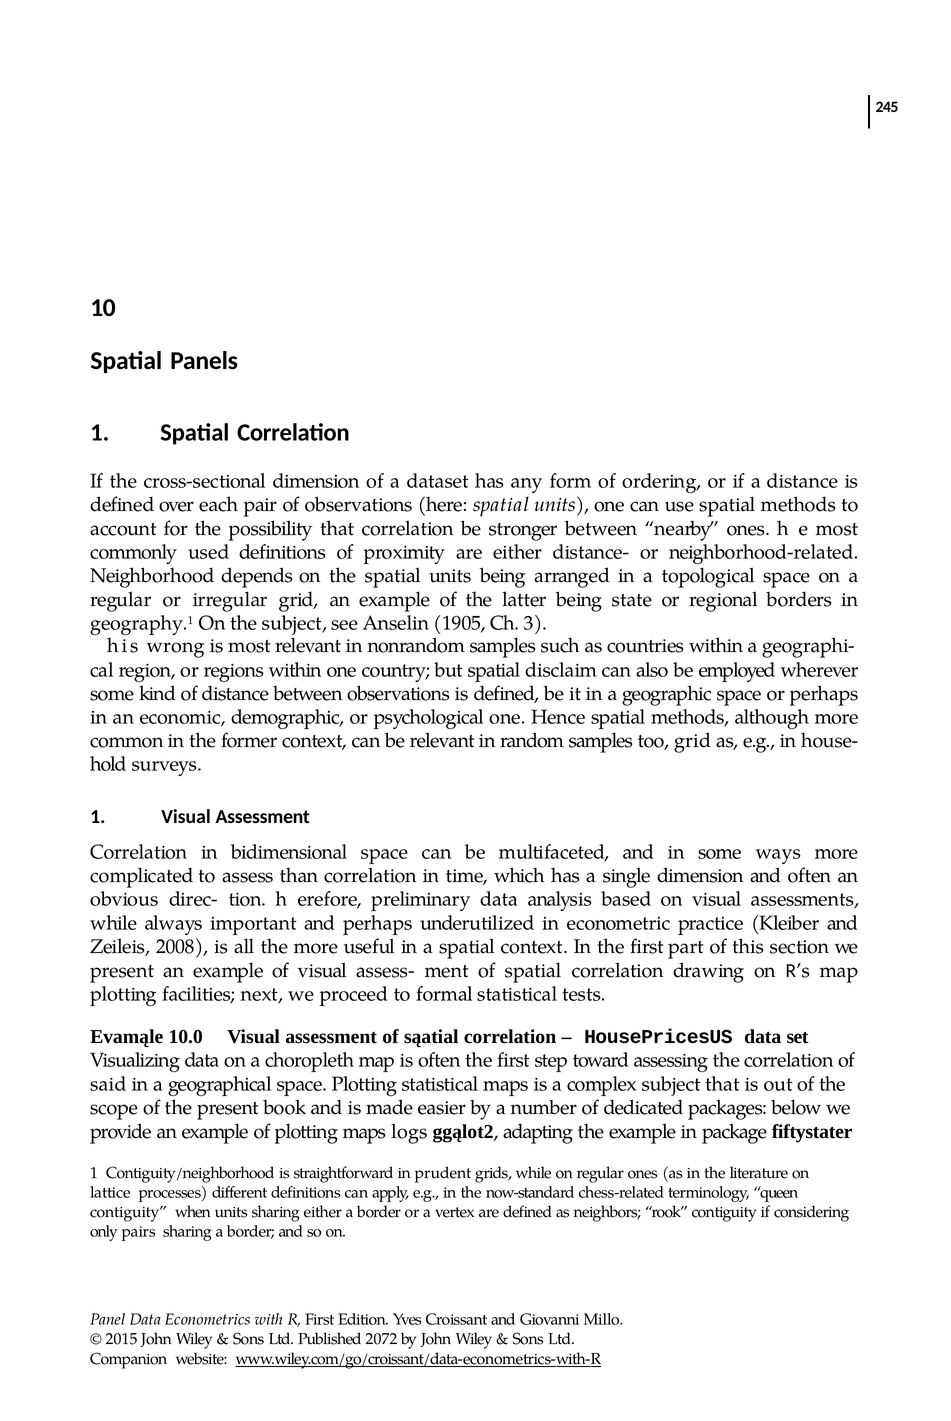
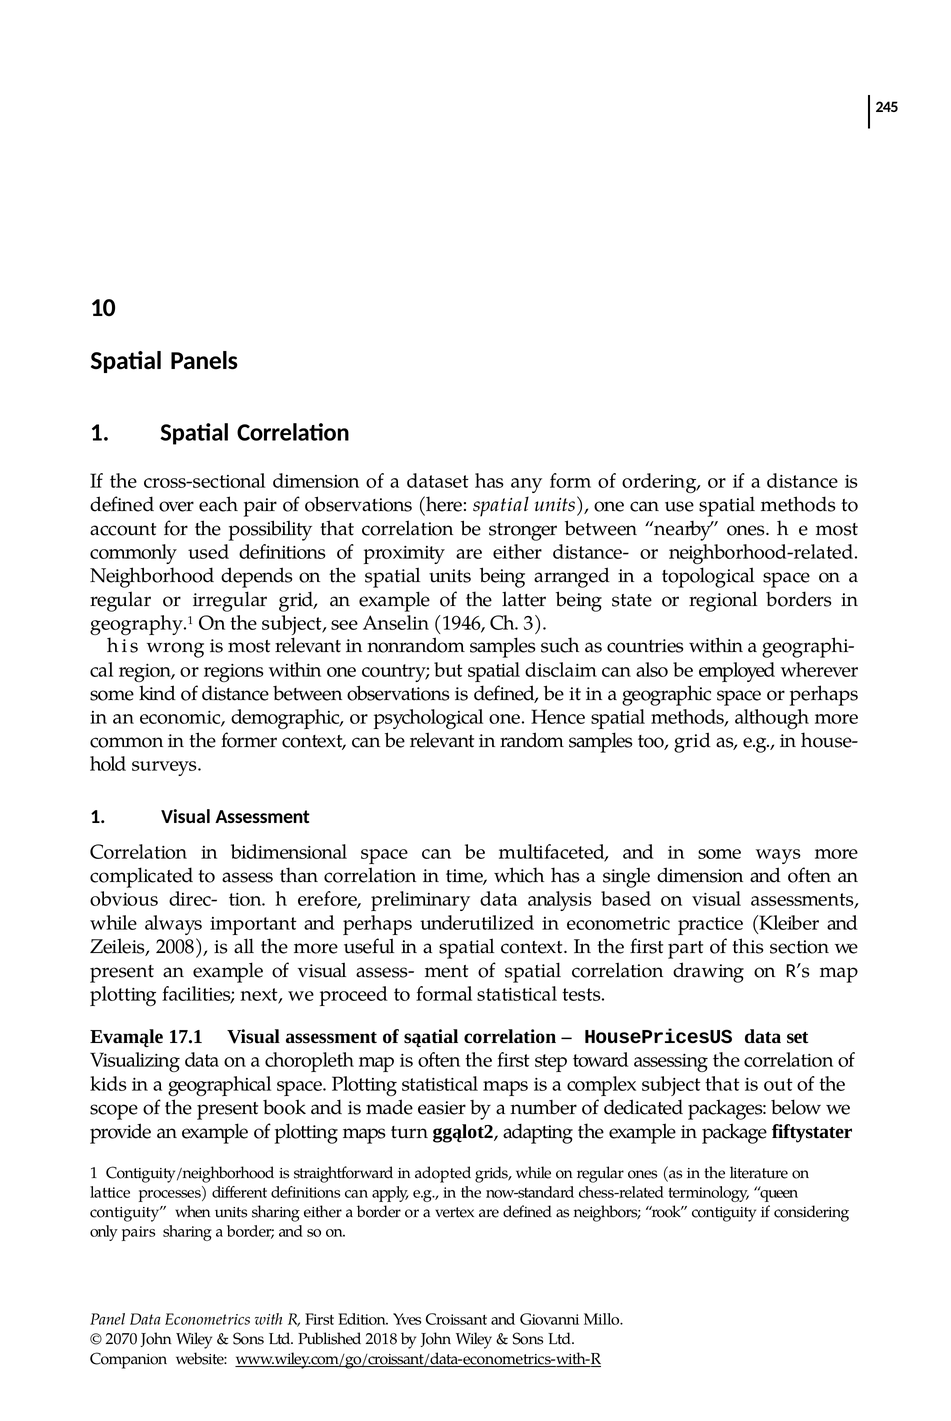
1905: 1905 -> 1946
10.0: 10.0 -> 17.1
said: said -> kids
logs: logs -> turn
prudent: prudent -> adopted
2015: 2015 -> 2070
2072: 2072 -> 2018
